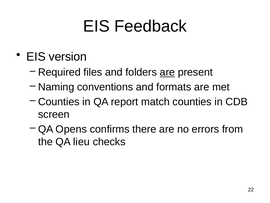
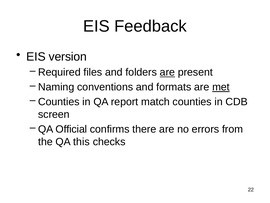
met underline: none -> present
Opens: Opens -> Official
lieu: lieu -> this
